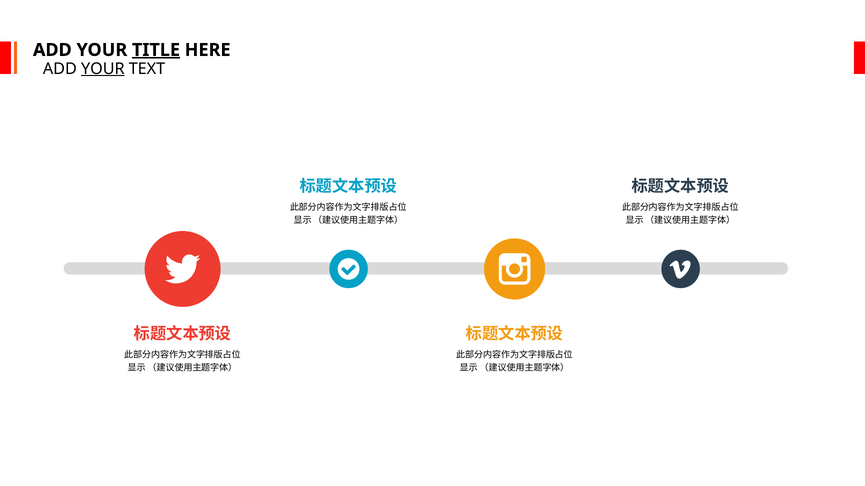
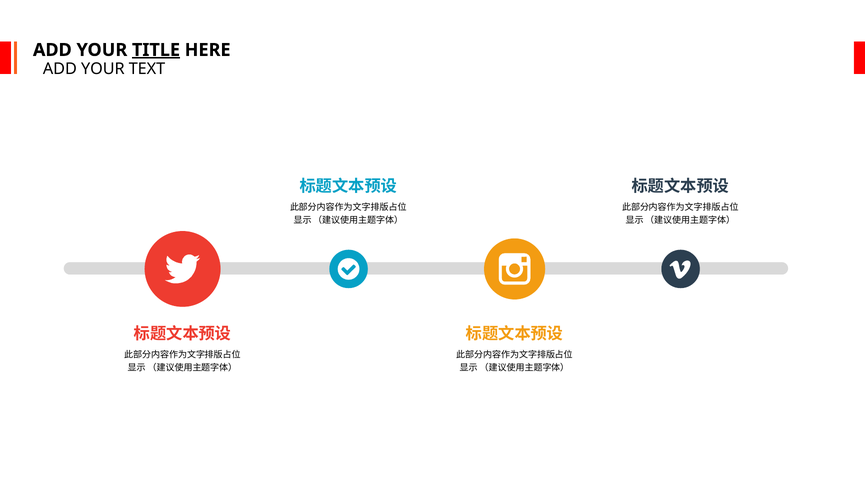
YOUR at (103, 69) underline: present -> none
